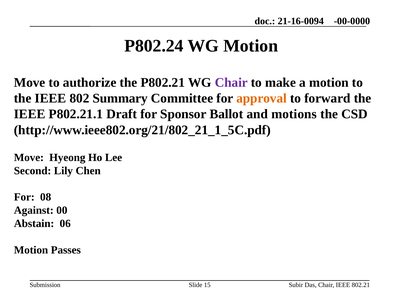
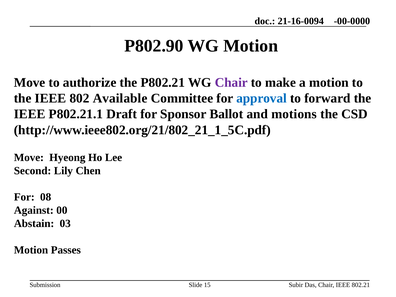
P802.24: P802.24 -> P802.90
Summary: Summary -> Available
approval colour: orange -> blue
06: 06 -> 03
